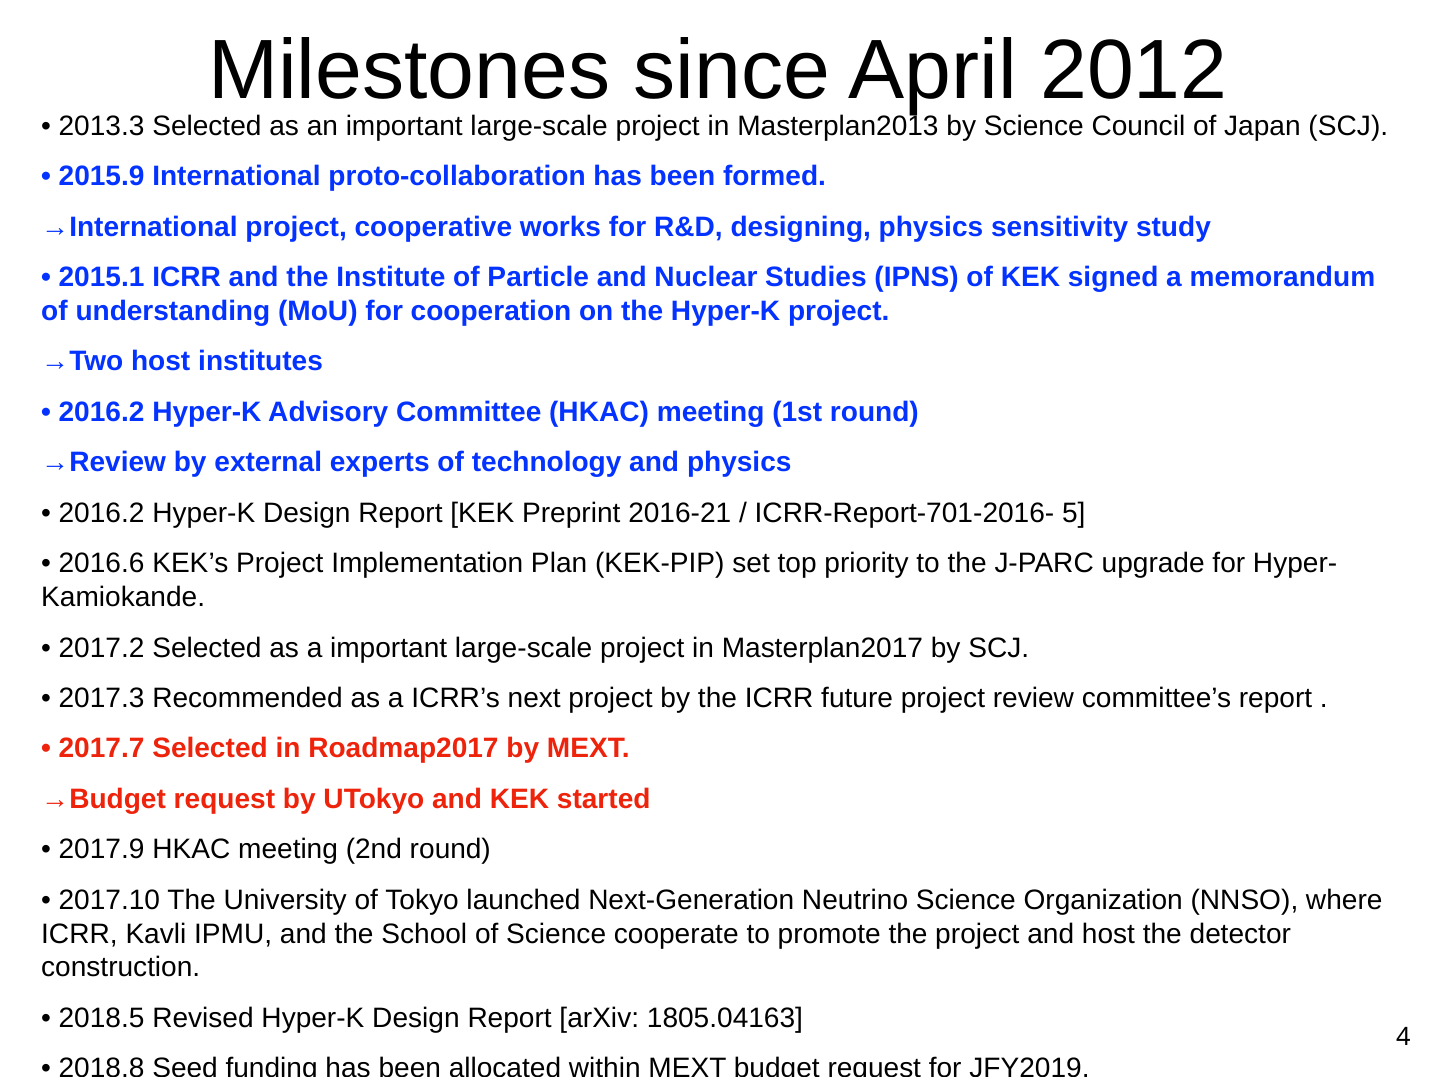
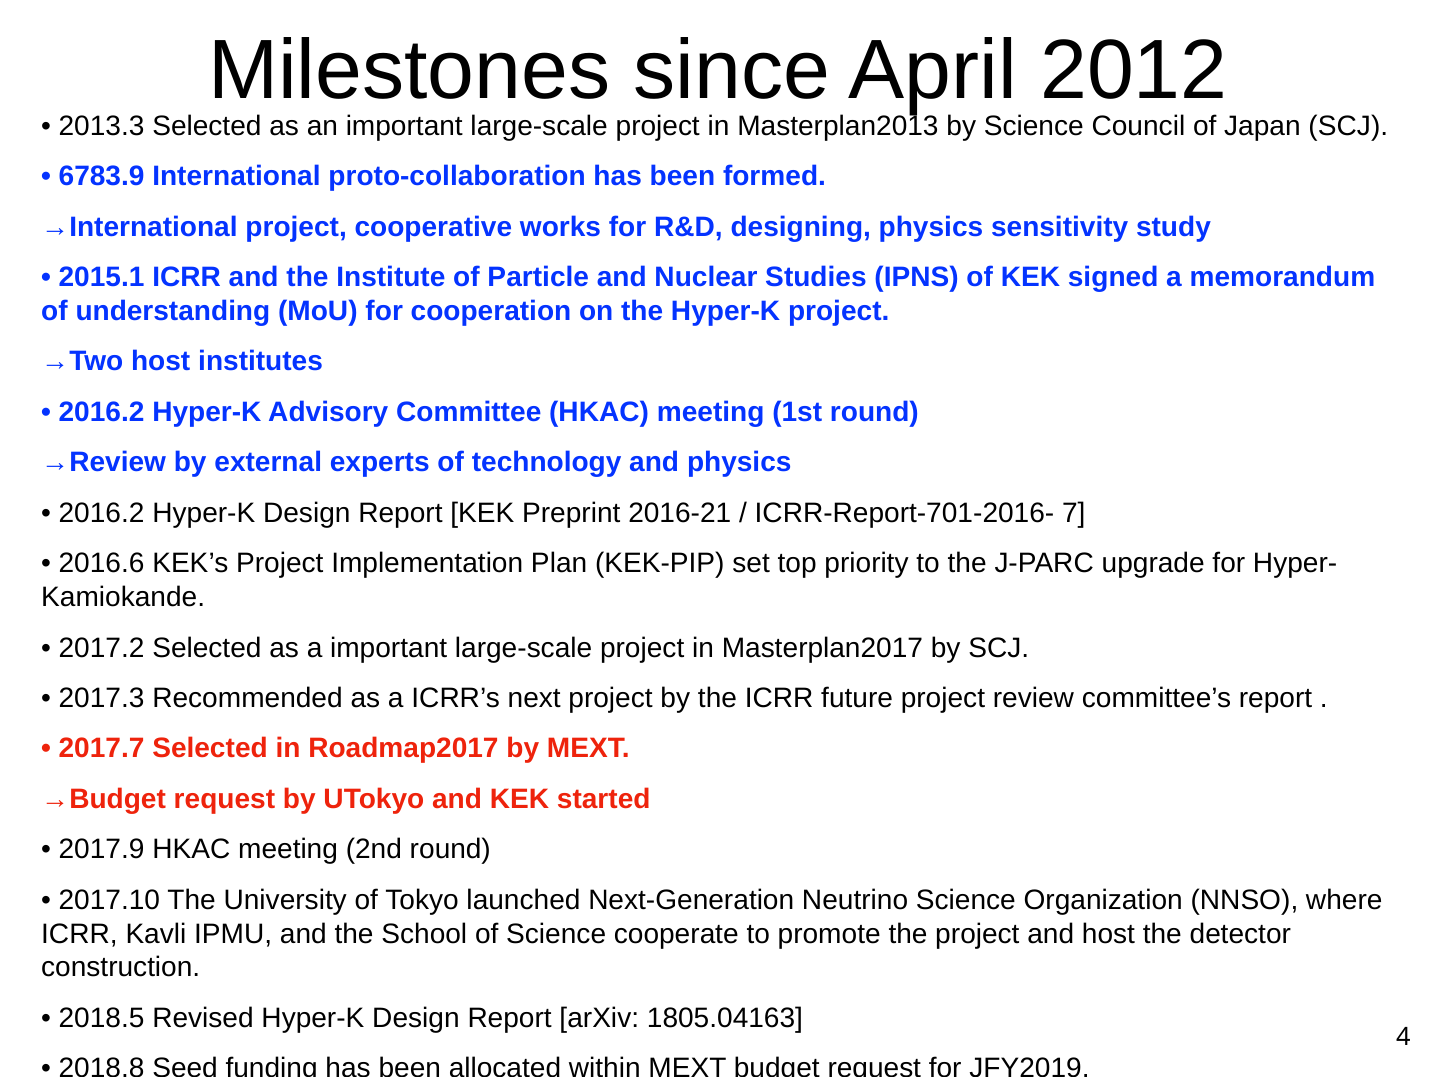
2015.9: 2015.9 -> 6783.9
5: 5 -> 7
